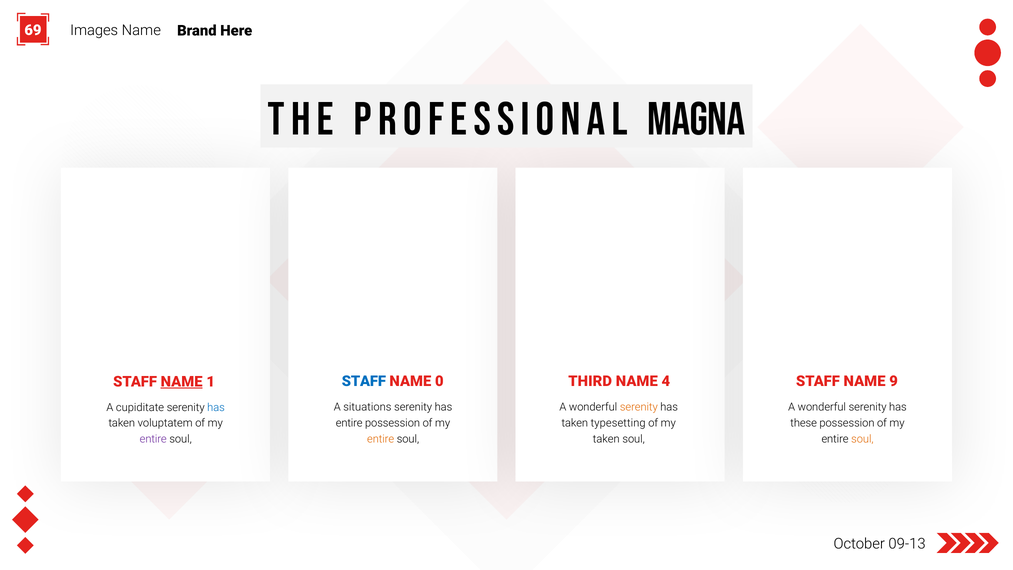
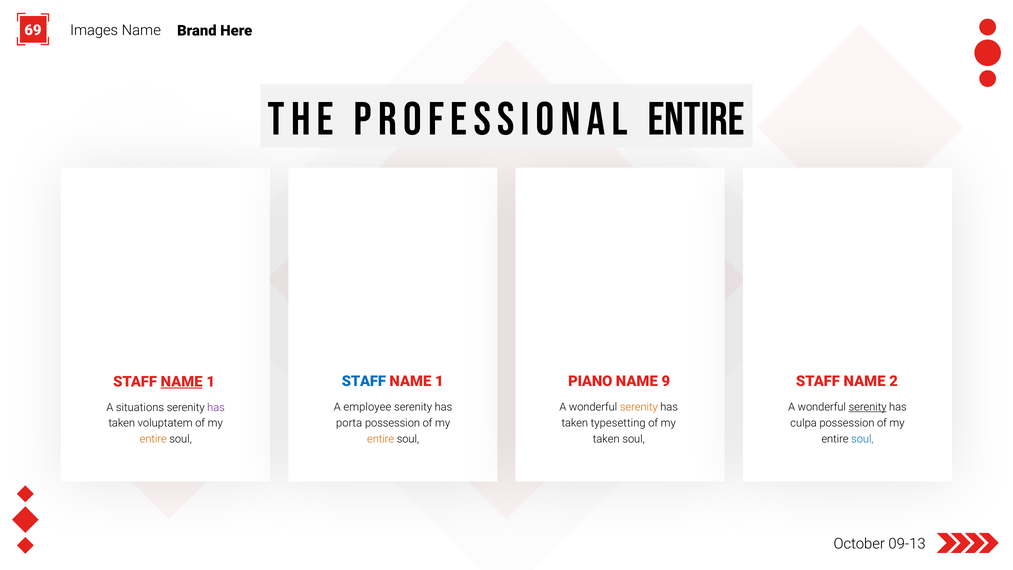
PROFESSIONAL magna: magna -> entire
0 at (439, 381): 0 -> 1
THIRD: THIRD -> PIANO
4: 4 -> 9
9: 9 -> 2
situations: situations -> employee
serenity at (868, 407) underline: none -> present
cupiditate: cupiditate -> situations
has at (216, 407) colour: blue -> purple
entire at (349, 423): entire -> porta
these: these -> culpa
soul at (862, 439) colour: orange -> blue
entire at (153, 439) colour: purple -> orange
